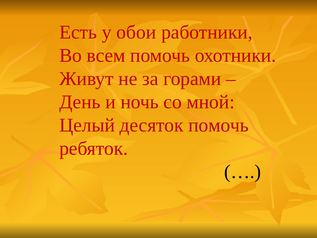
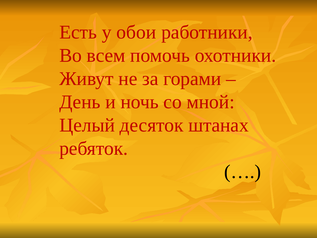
десяток помочь: помочь -> штанах
